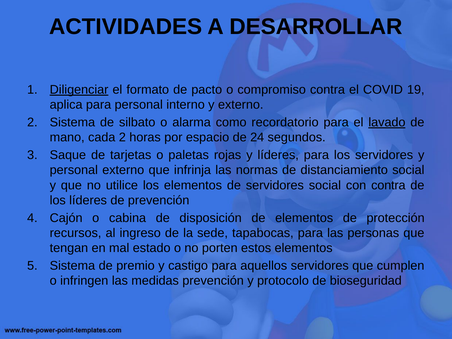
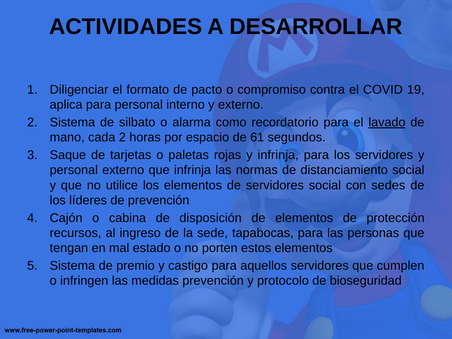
Diligenciar underline: present -> none
24: 24 -> 61
y líderes: líderes -> infrinja
con contra: contra -> sedes
